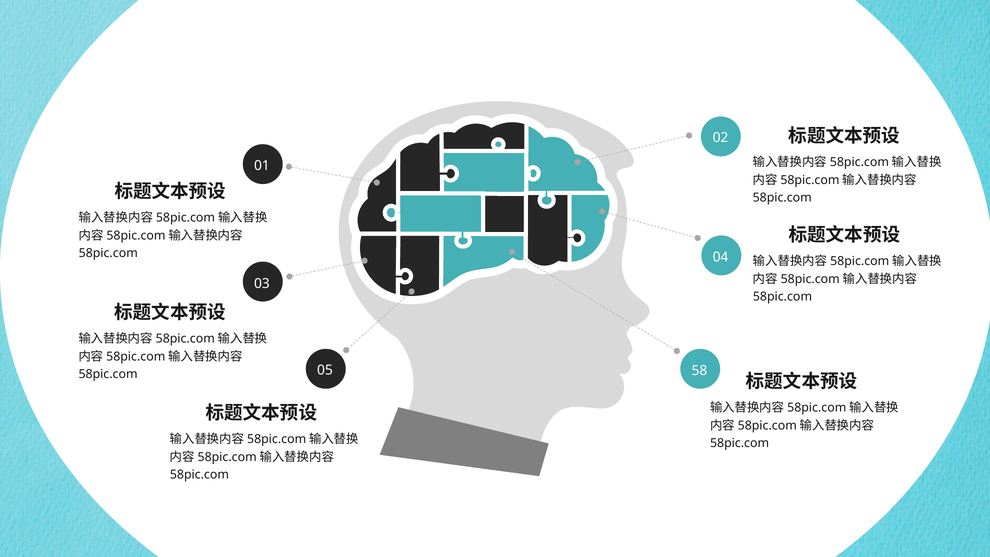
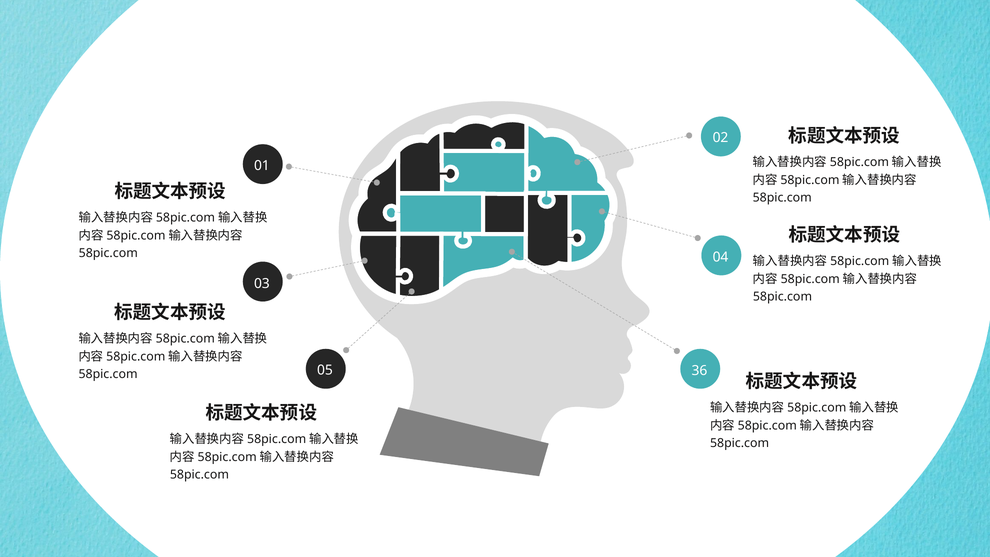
58: 58 -> 36
